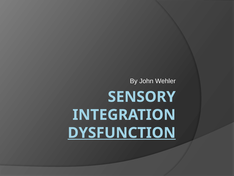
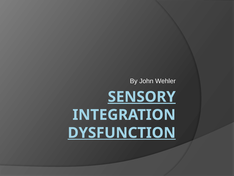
SENSORY underline: none -> present
